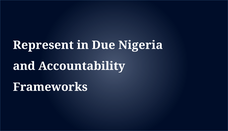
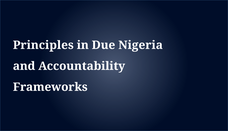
Represent: Represent -> Principles
